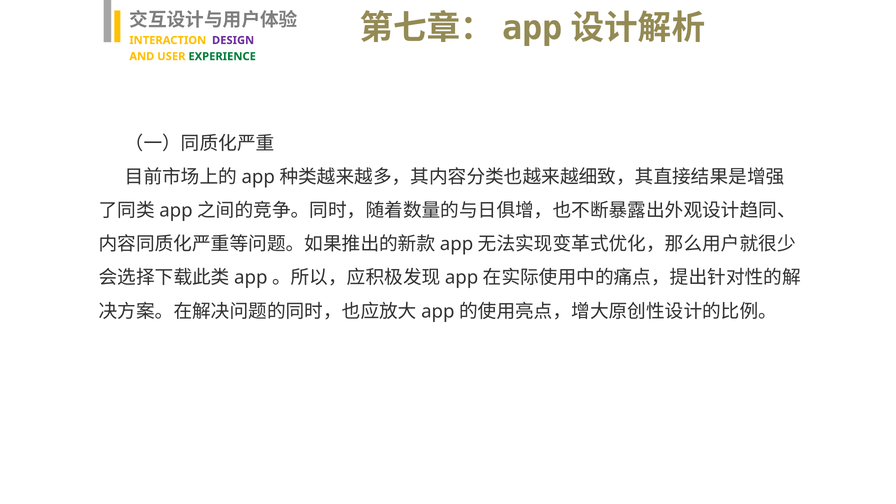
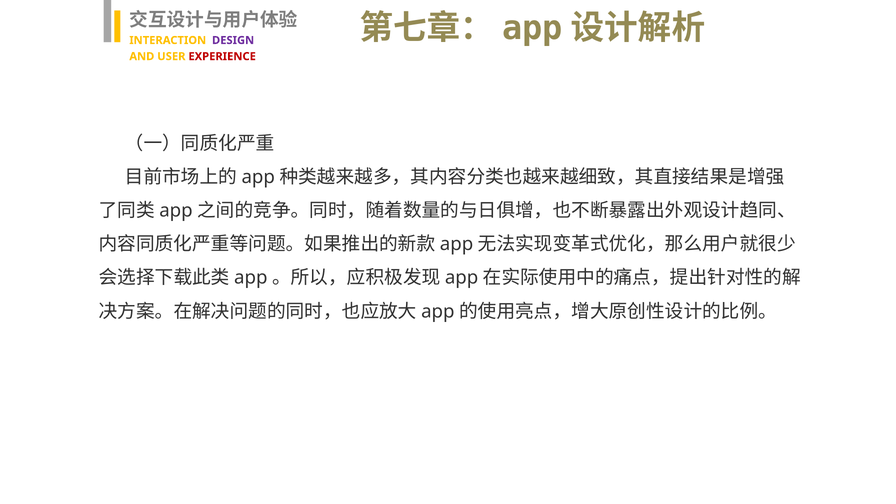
EXPERIENCE colour: green -> red
